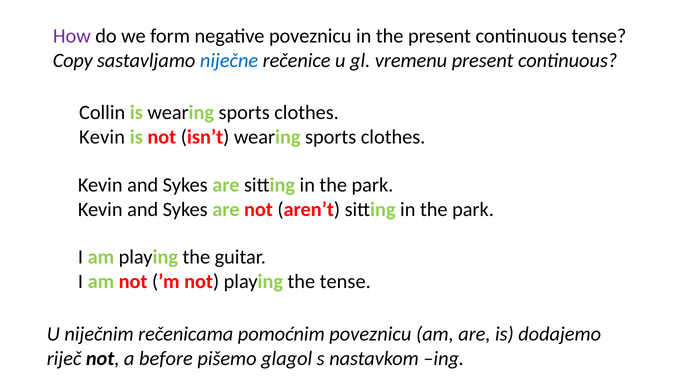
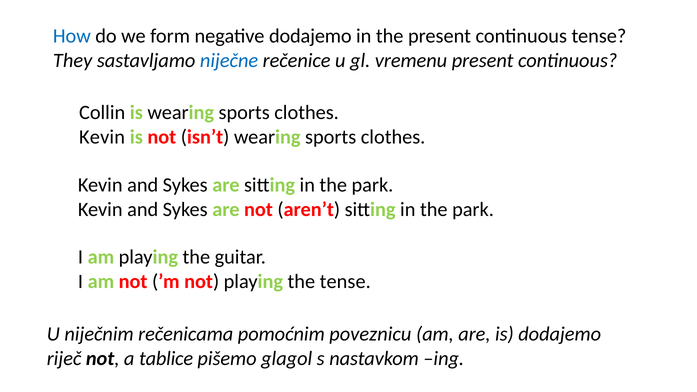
How colour: purple -> blue
negative poveznicu: poveznicu -> dodajemo
Copy: Copy -> They
before: before -> tablice
